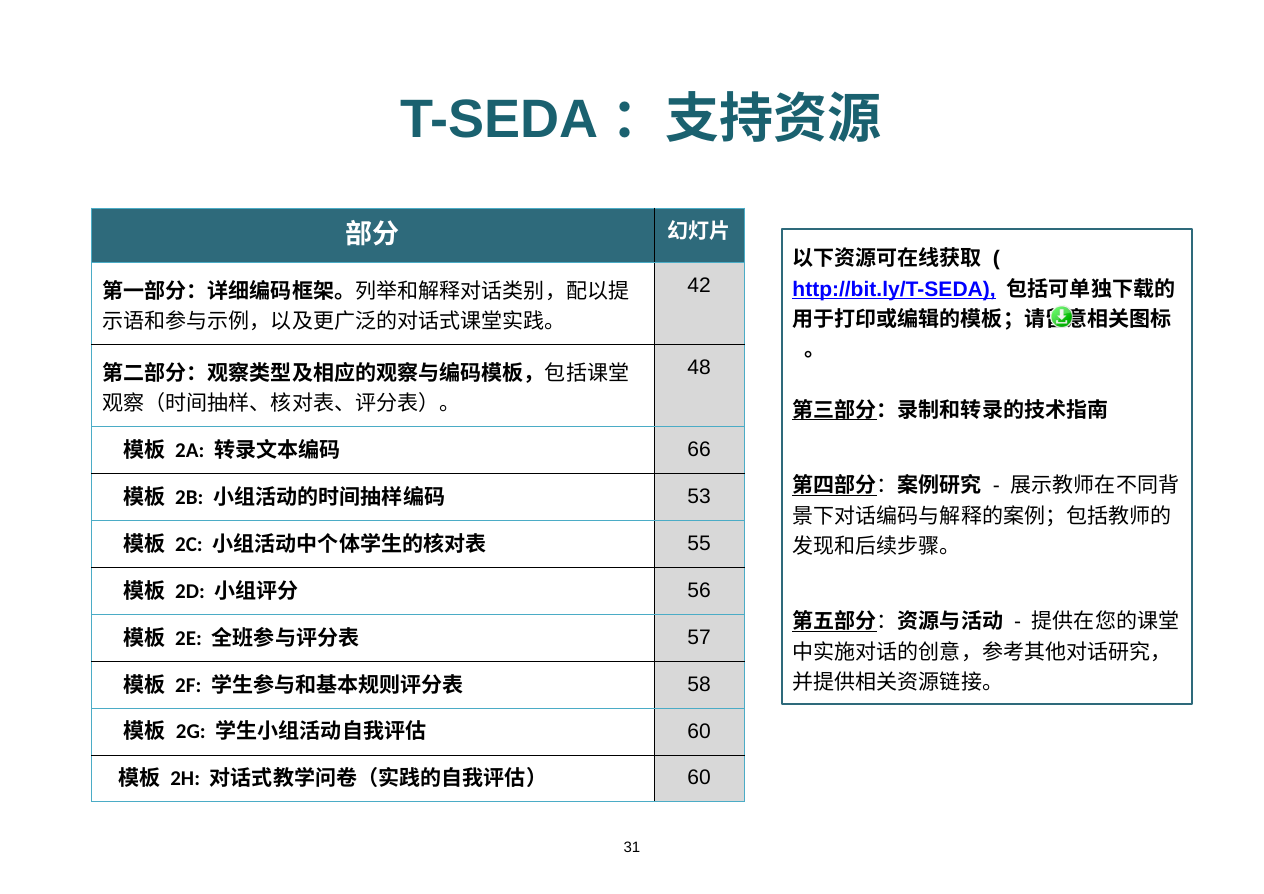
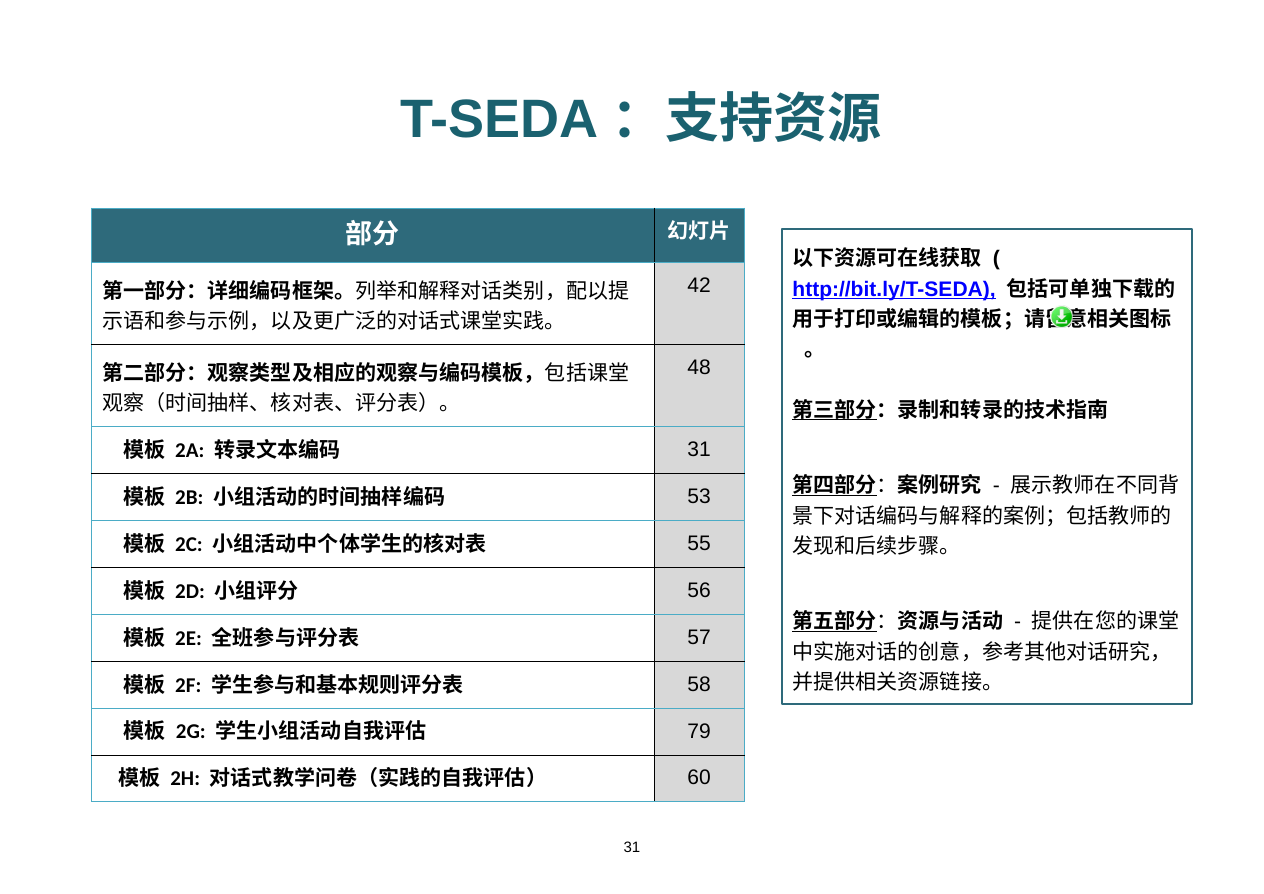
66 at (699, 449): 66 -> 31
60 at (699, 731): 60 -> 79
